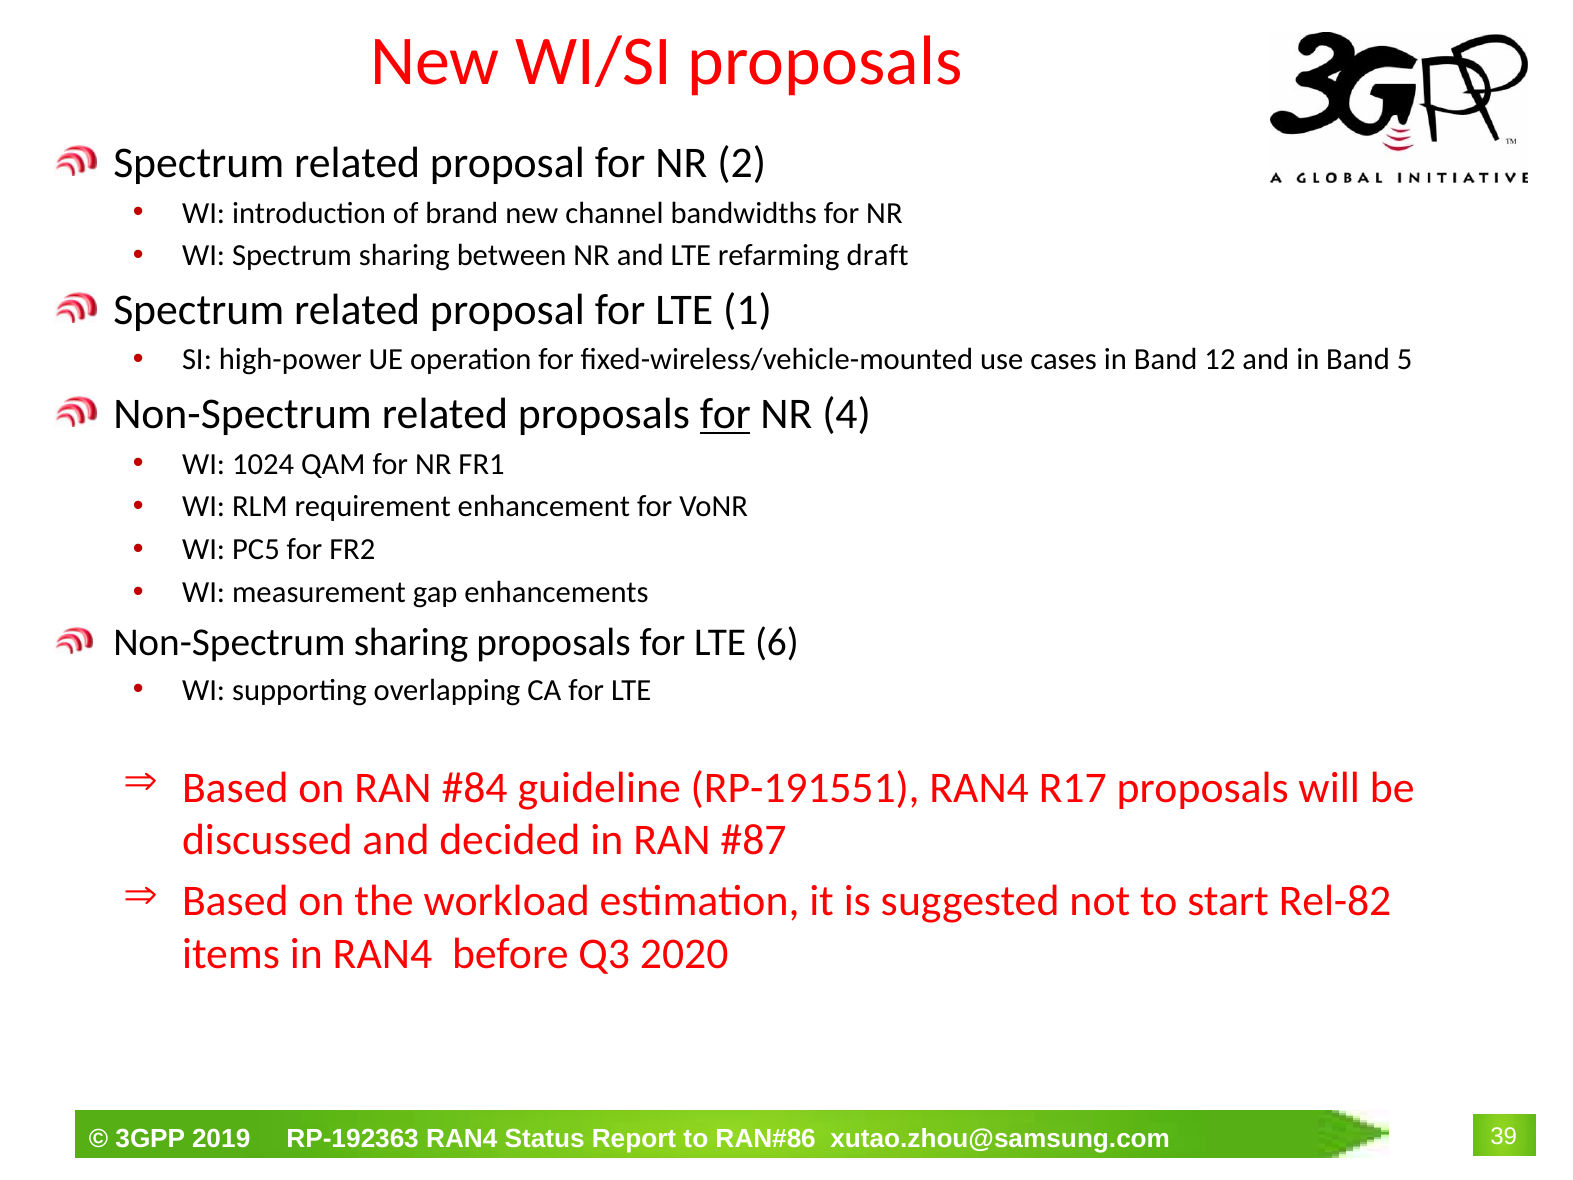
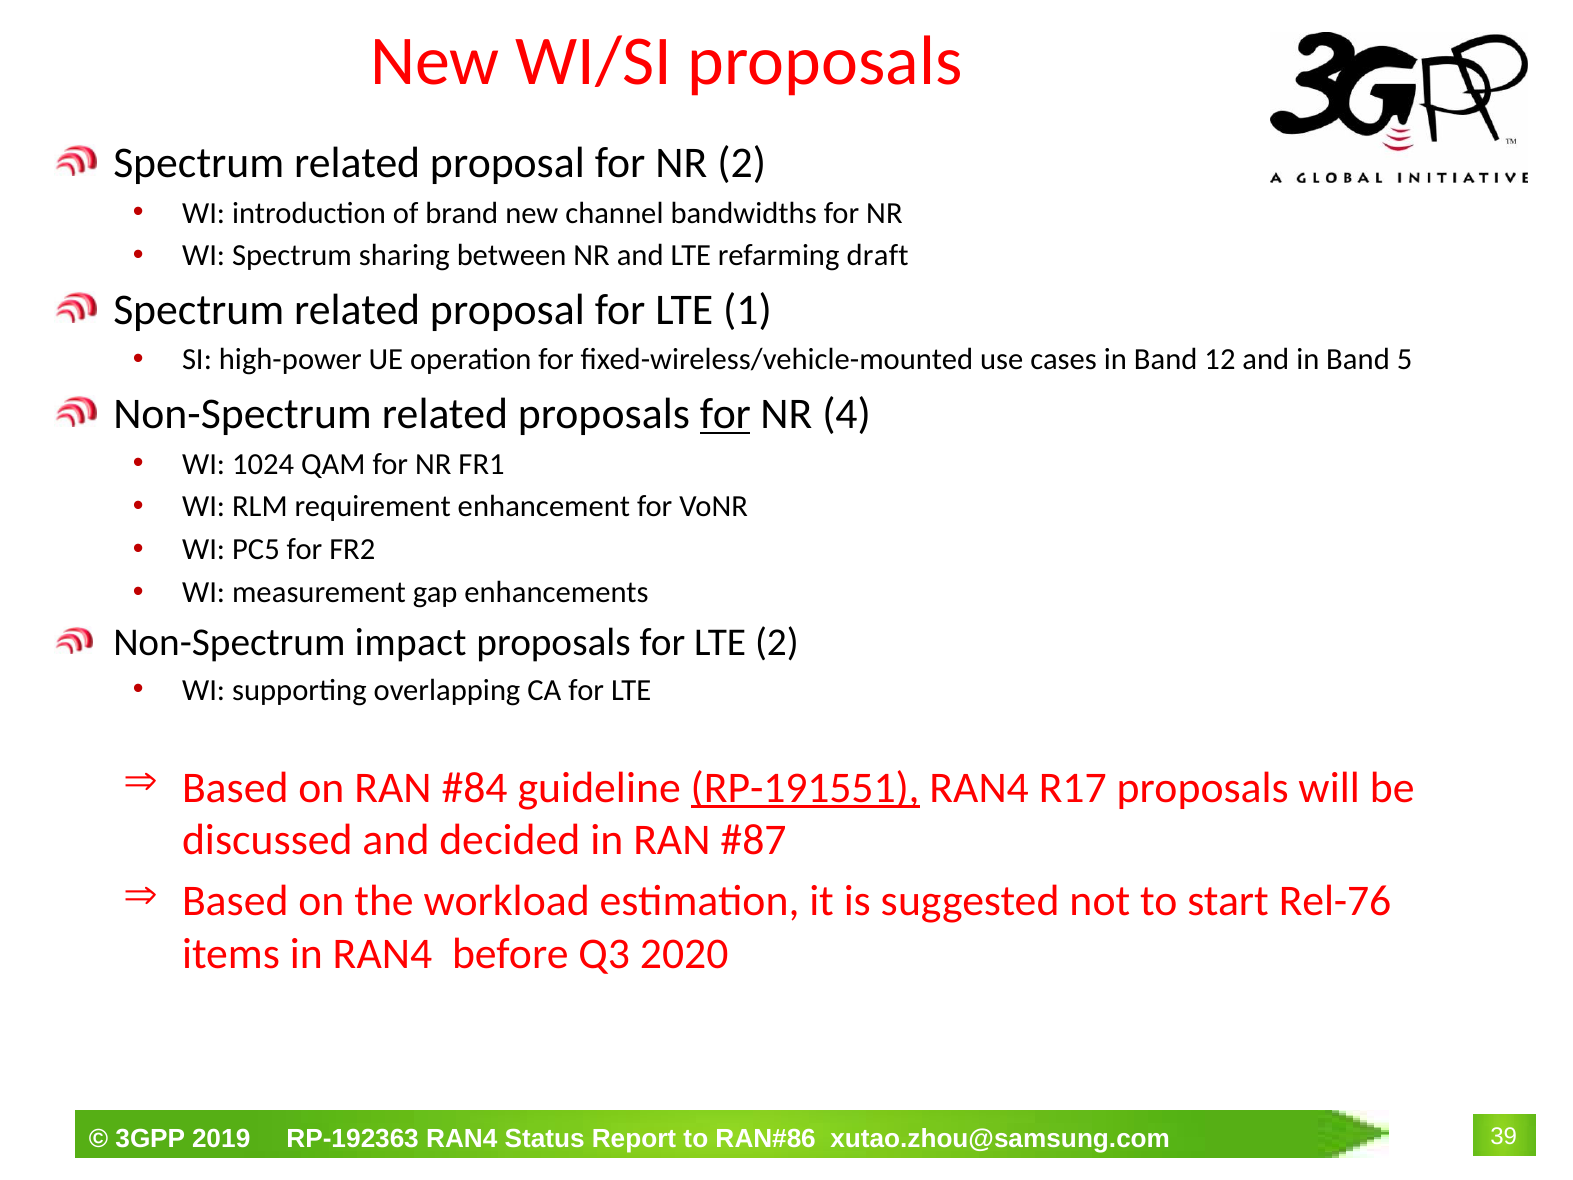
Non-Spectrum sharing: sharing -> impact
LTE 6: 6 -> 2
RP-191551 underline: none -> present
Rel-82: Rel-82 -> Rel-76
